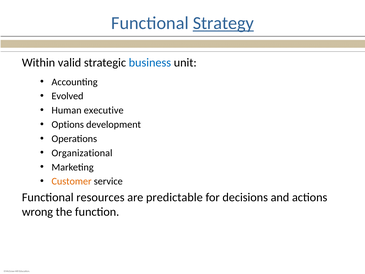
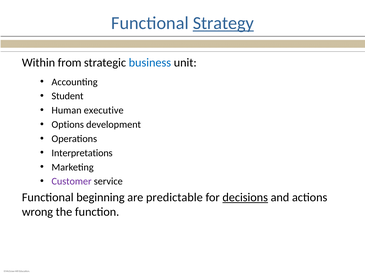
valid: valid -> from
Evolved: Evolved -> Student
Organizational: Organizational -> Interpretations
Customer colour: orange -> purple
resources: resources -> beginning
decisions underline: none -> present
